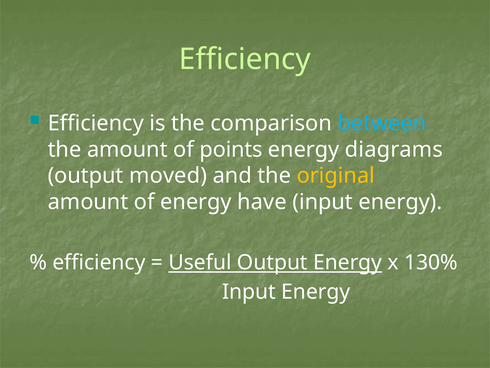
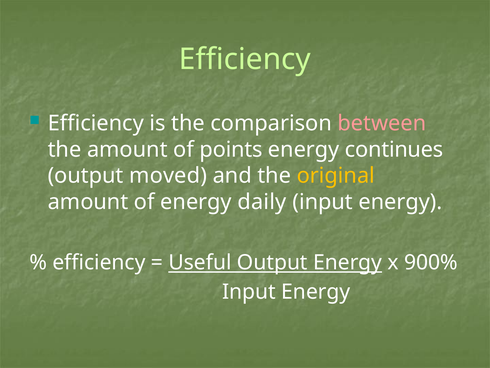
between colour: light blue -> pink
diagrams: diagrams -> continues
have: have -> daily
130%: 130% -> 900%
